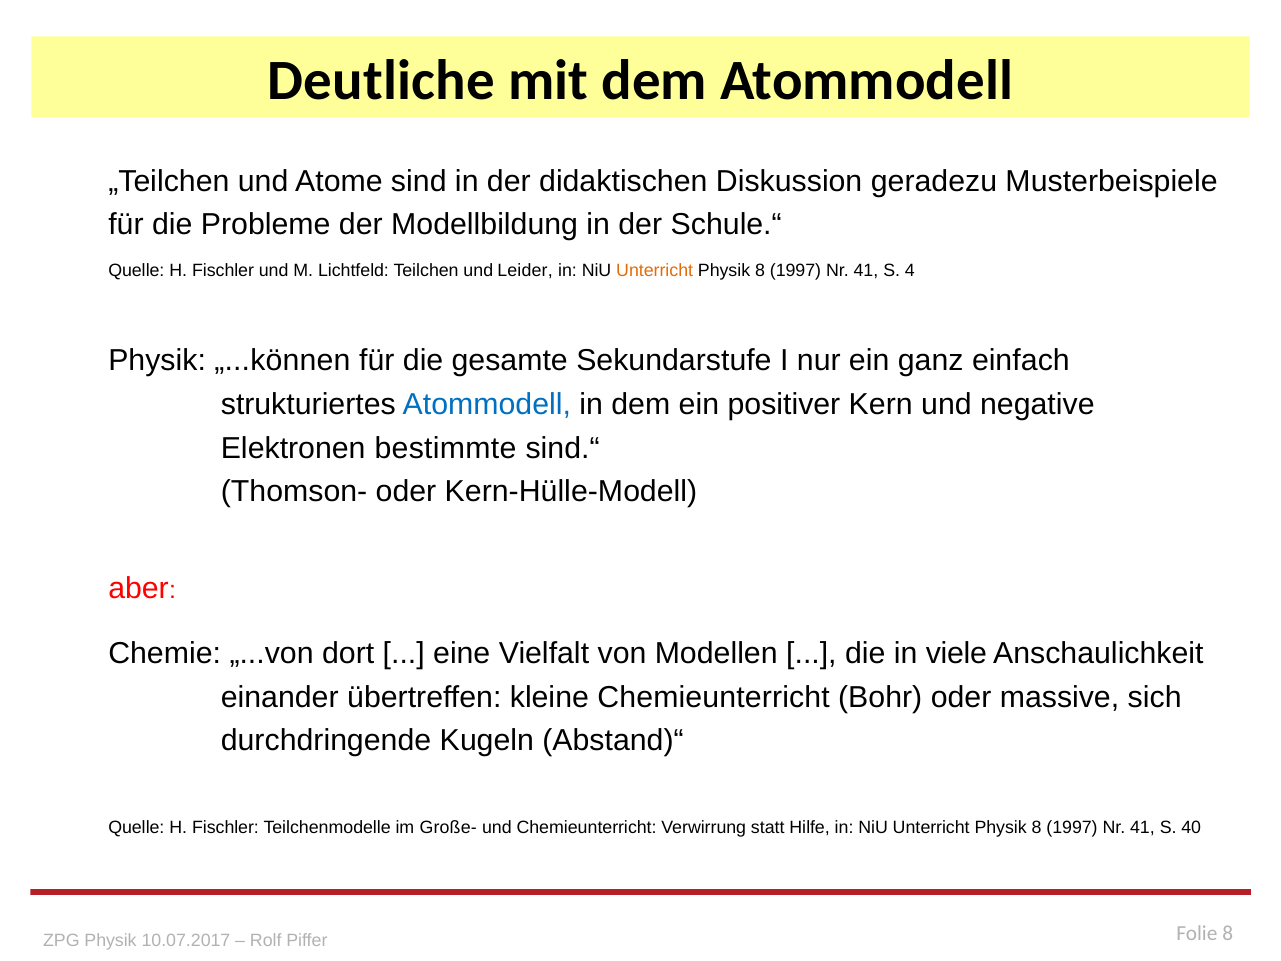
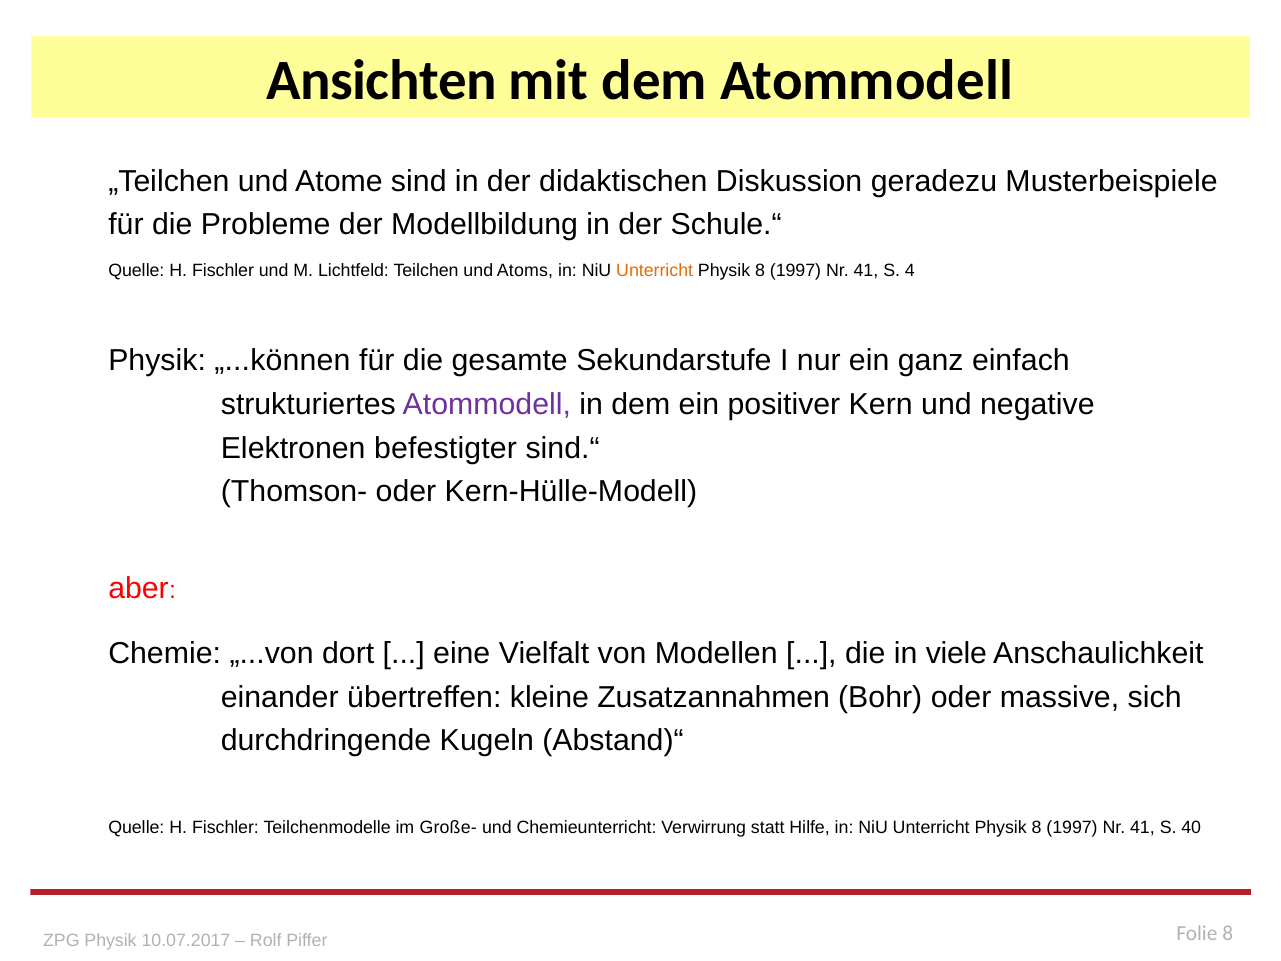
Deutliche: Deutliche -> Ansichten
Leider: Leider -> Atoms
Atommodell at (487, 404) colour: blue -> purple
bestimmte: bestimmte -> befestigter
kleine Chemieunterricht: Chemieunterricht -> Zusatzannahmen
